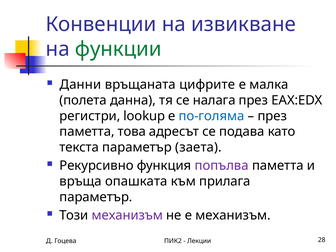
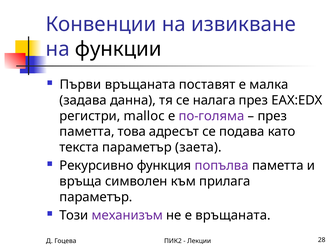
функции colour: green -> black
Данни: Данни -> Първи
цифрите: цифрите -> поставят
полета: полета -> задава
lookup: lookup -> malloc
по-голяма colour: blue -> purple
опашката: опашката -> символен
е механизъм: механизъм -> връщаната
